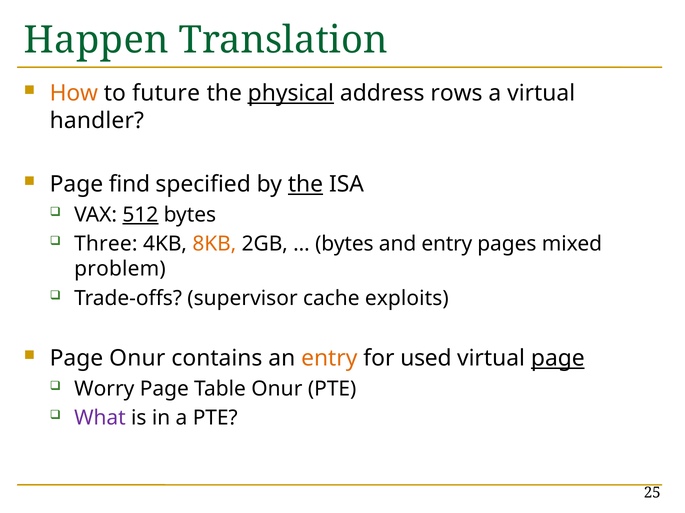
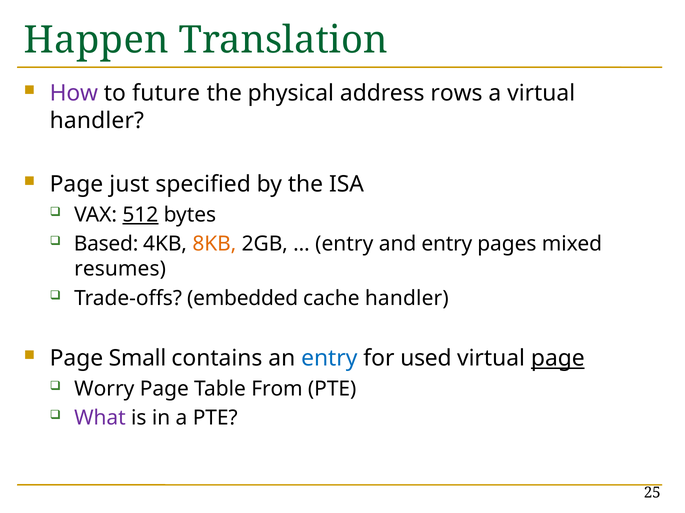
How colour: orange -> purple
physical underline: present -> none
find: find -> just
the at (306, 185) underline: present -> none
Three: Three -> Based
bytes at (344, 244): bytes -> entry
problem: problem -> resumes
supervisor: supervisor -> embedded
cache exploits: exploits -> handler
Page Onur: Onur -> Small
entry at (329, 359) colour: orange -> blue
Table Onur: Onur -> From
